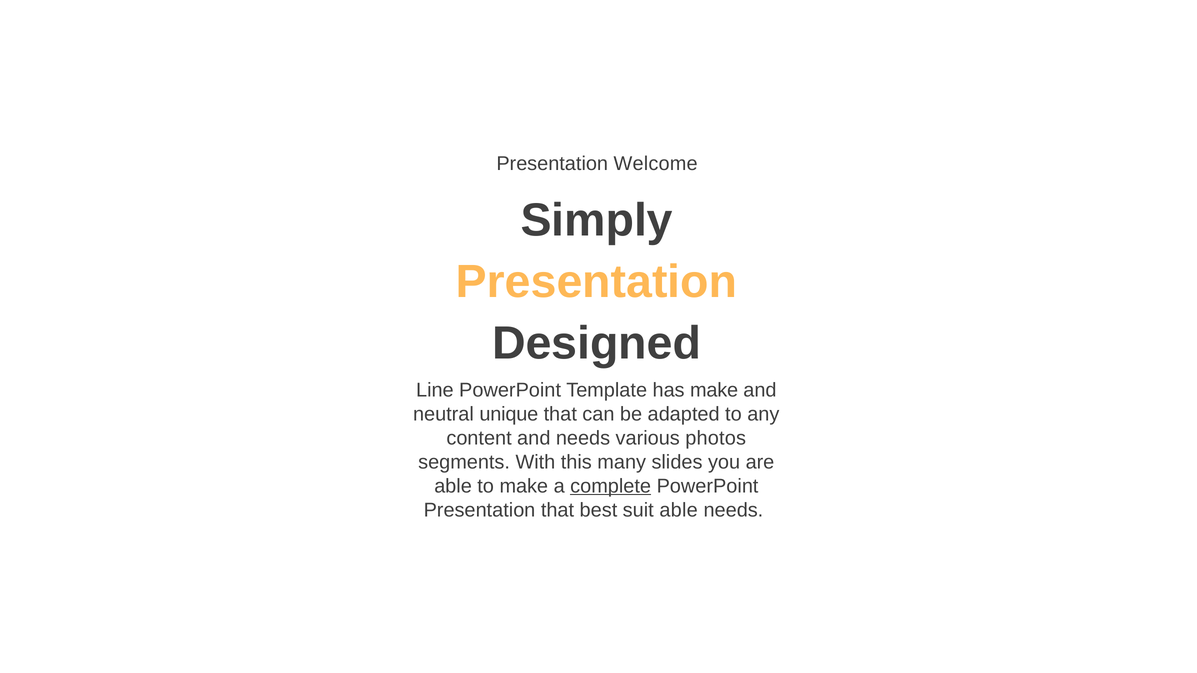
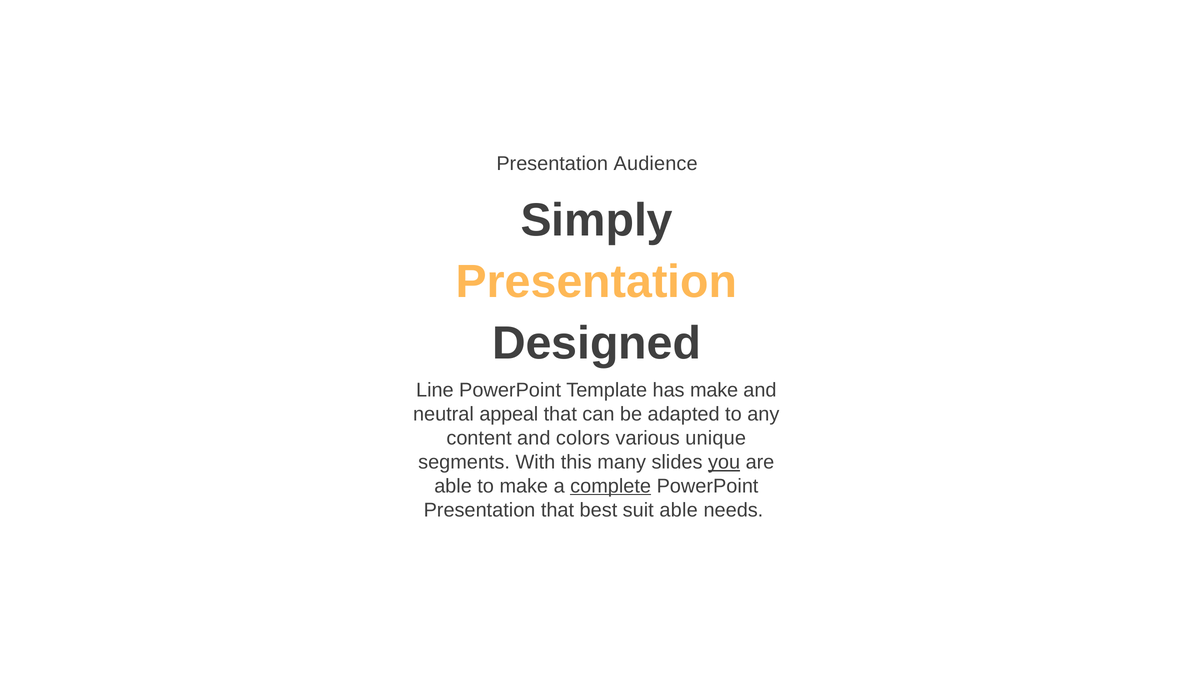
Welcome: Welcome -> Audience
unique: unique -> appeal
and needs: needs -> colors
photos: photos -> unique
you underline: none -> present
